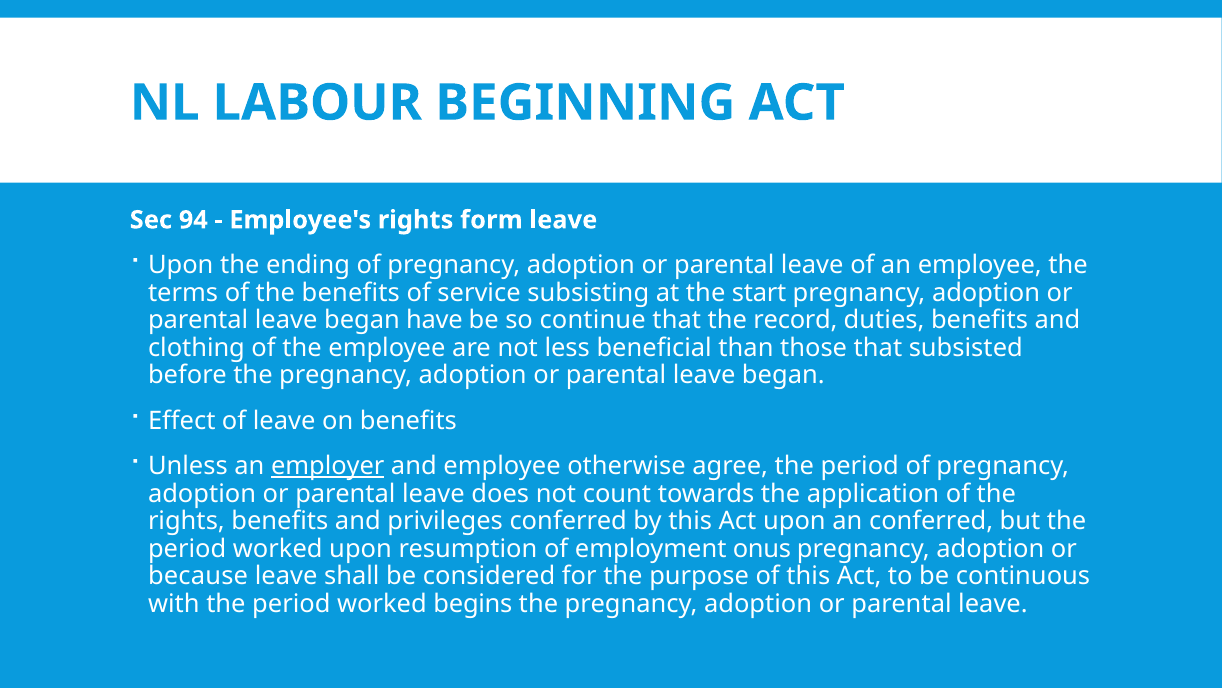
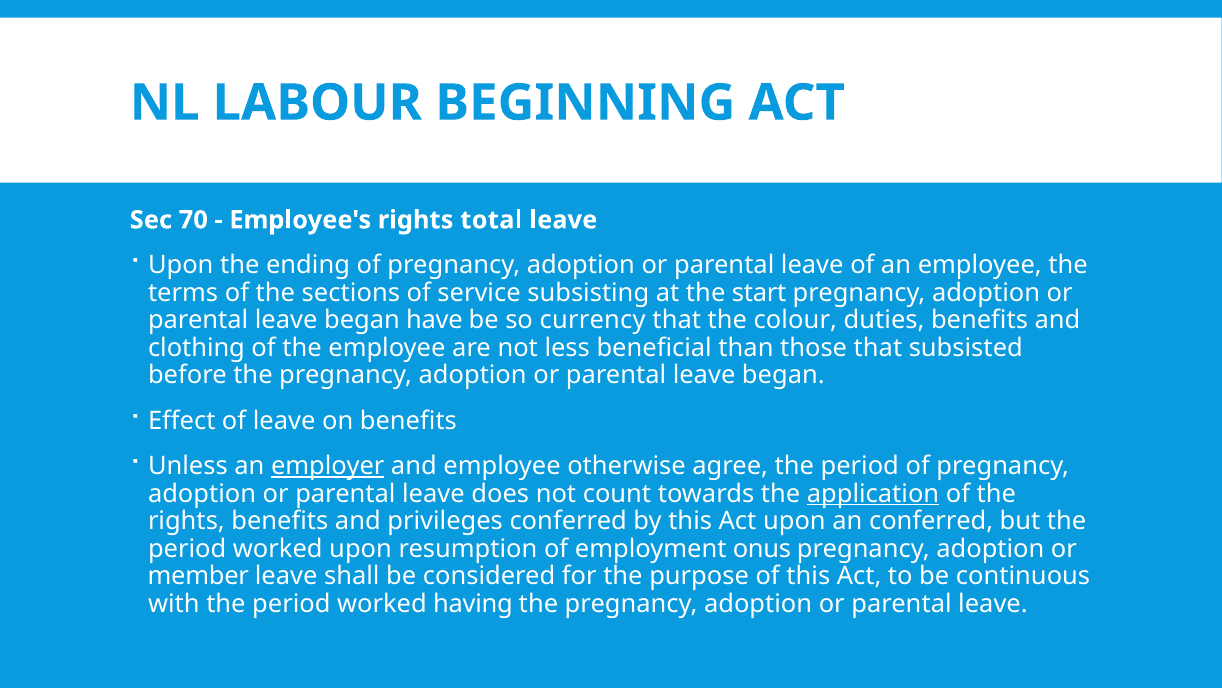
94: 94 -> 70
form: form -> total
the benefits: benefits -> sections
continue: continue -> currency
record: record -> colour
application underline: none -> present
because: because -> member
begins: begins -> having
